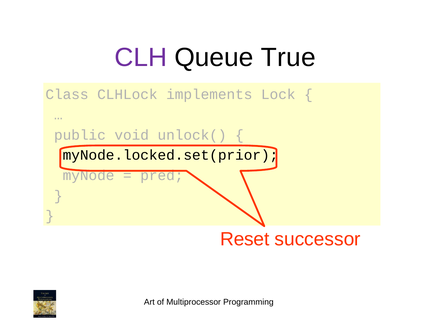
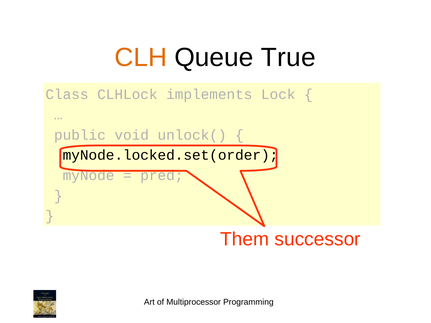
CLH colour: purple -> orange
myNode.locked.set(prior: myNode.locked.set(prior -> myNode.locked.set(order
Reset: Reset -> Them
